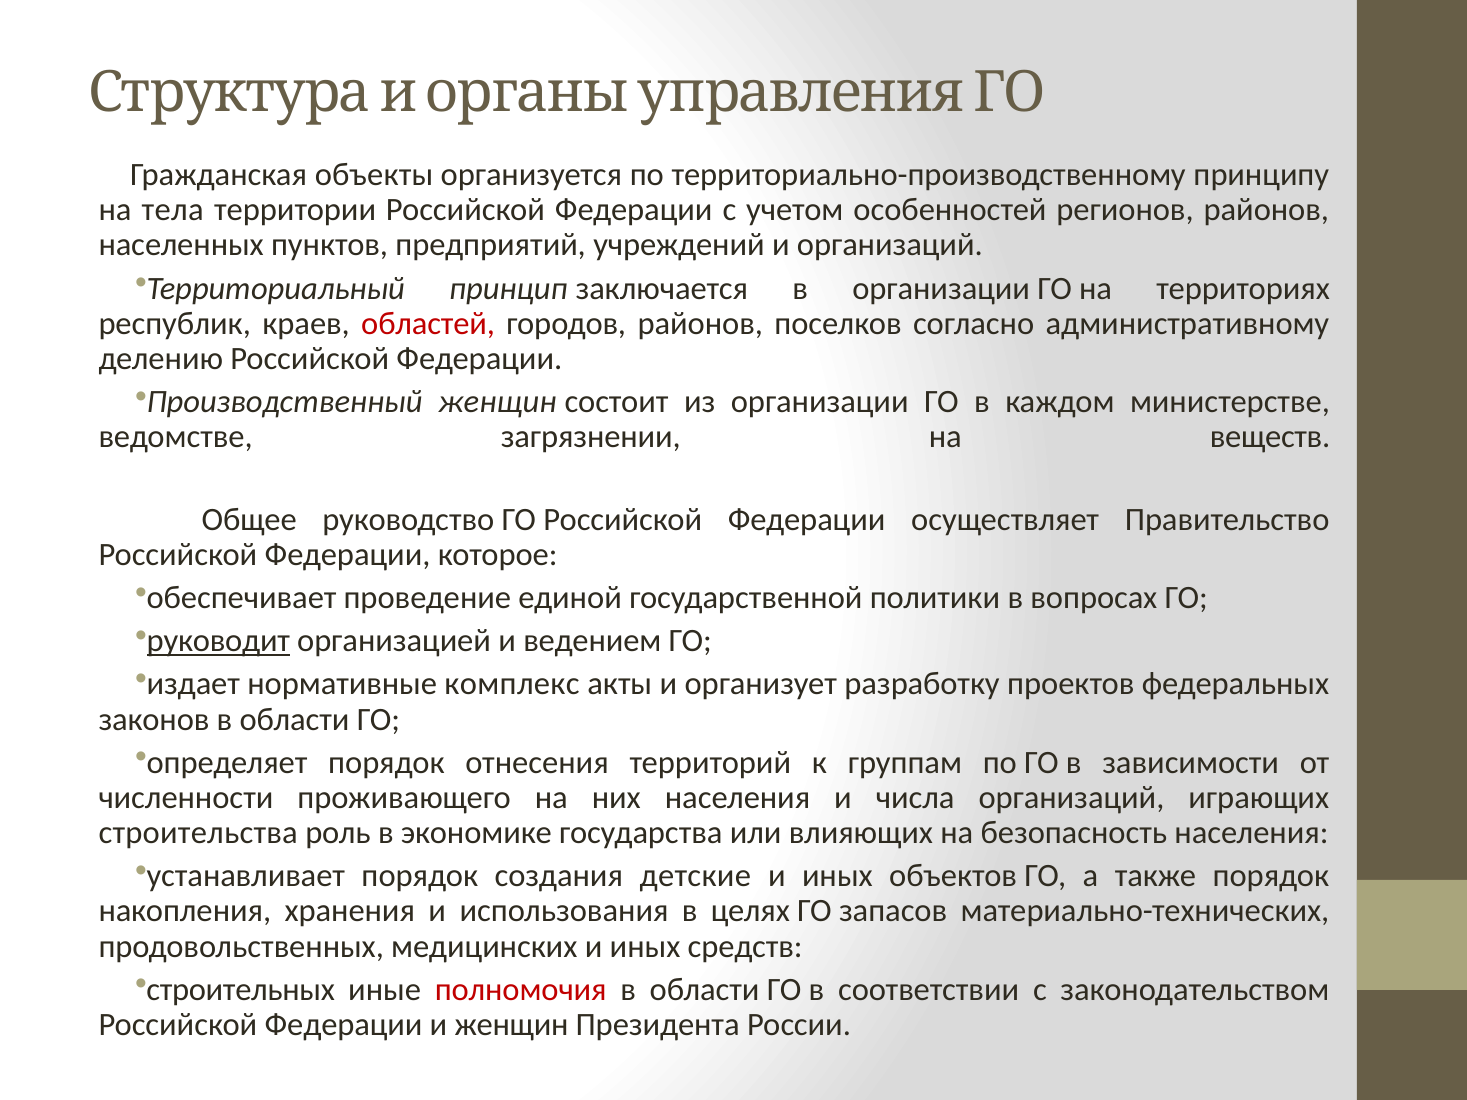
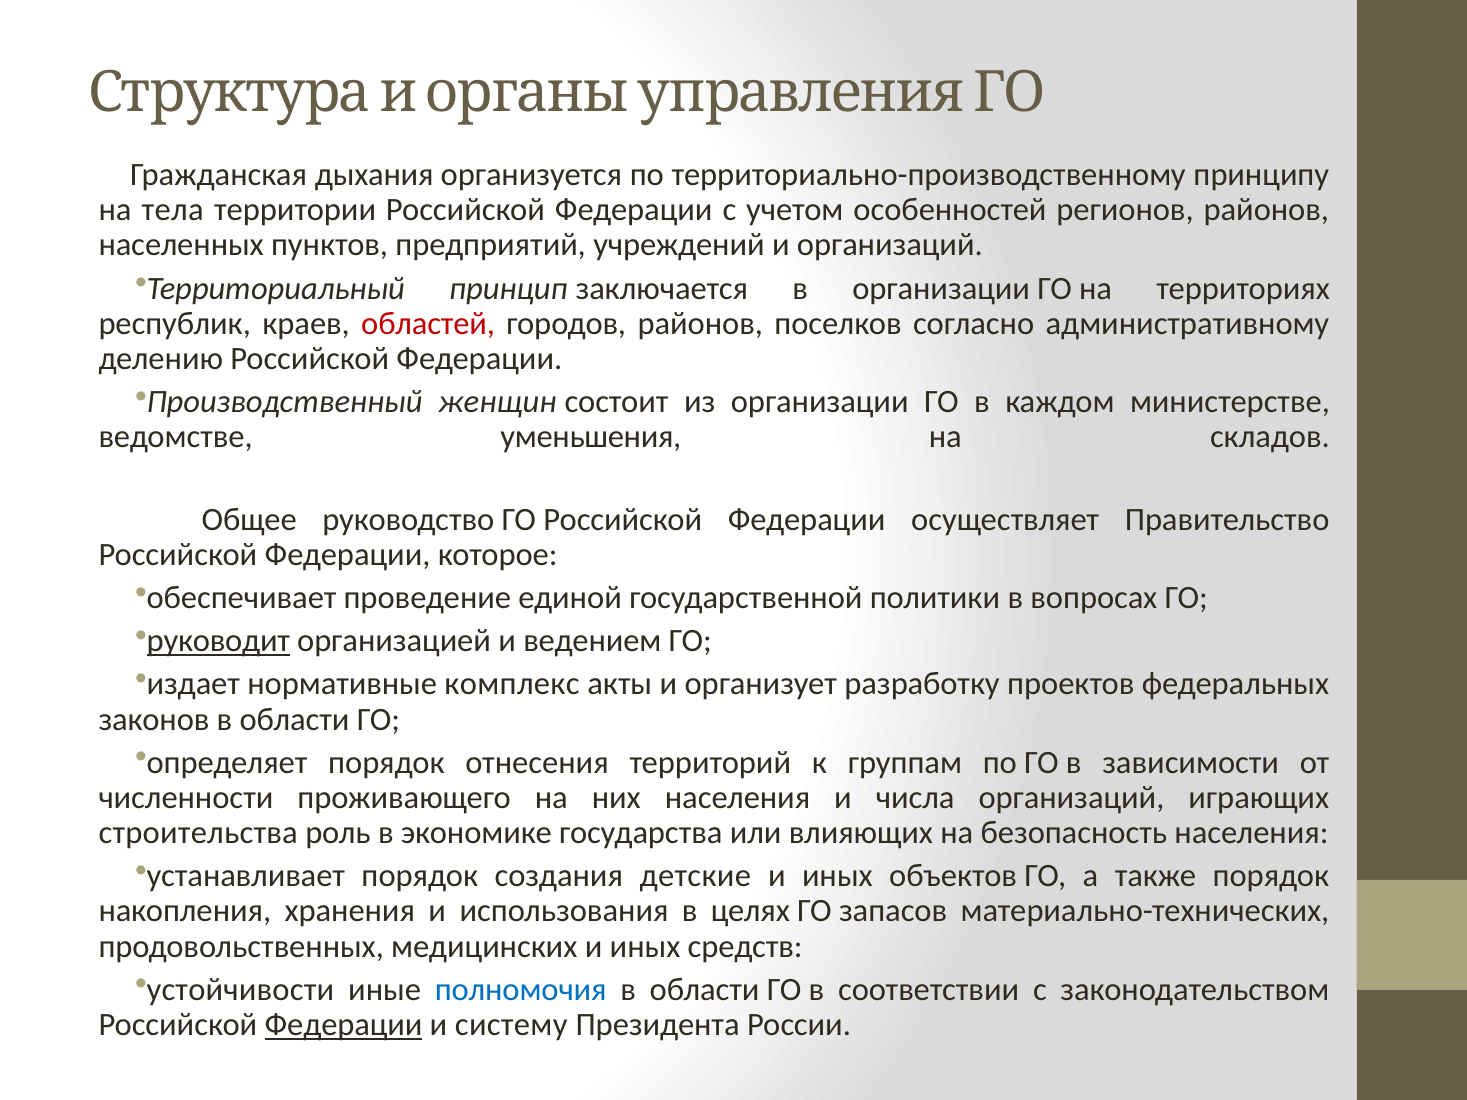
объекты: объекты -> дыхания
загрязнении: загрязнении -> уменьшения
веществ: веществ -> складов
строительных: строительных -> устойчивости
полномочия colour: red -> blue
Федерации at (344, 1025) underline: none -> present
и женщин: женщин -> систему
